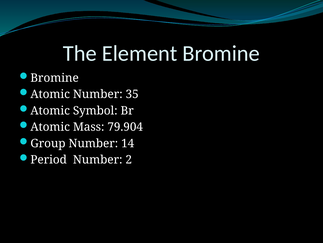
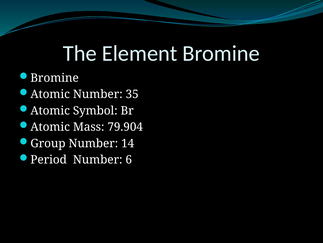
2: 2 -> 6
